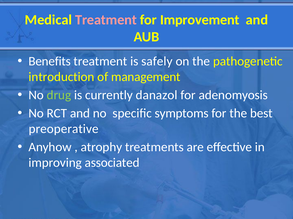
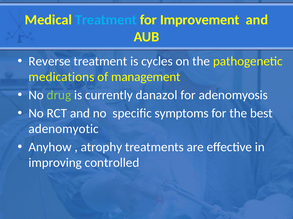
Treatment at (106, 20) colour: pink -> light blue
Benefits: Benefits -> Reverse
safely: safely -> cycles
introduction: introduction -> medications
preoperative: preoperative -> adenomyotic
associated: associated -> controlled
